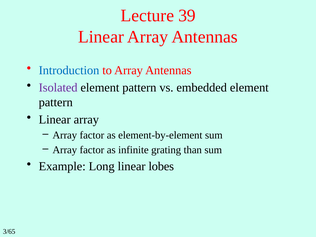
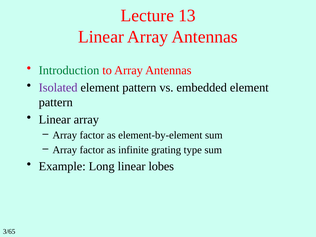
39: 39 -> 13
Introduction colour: blue -> green
than: than -> type
